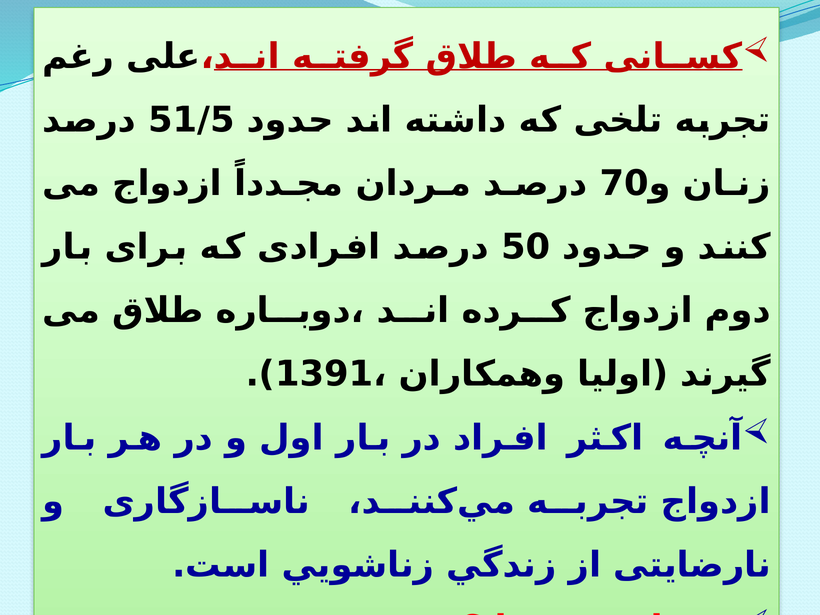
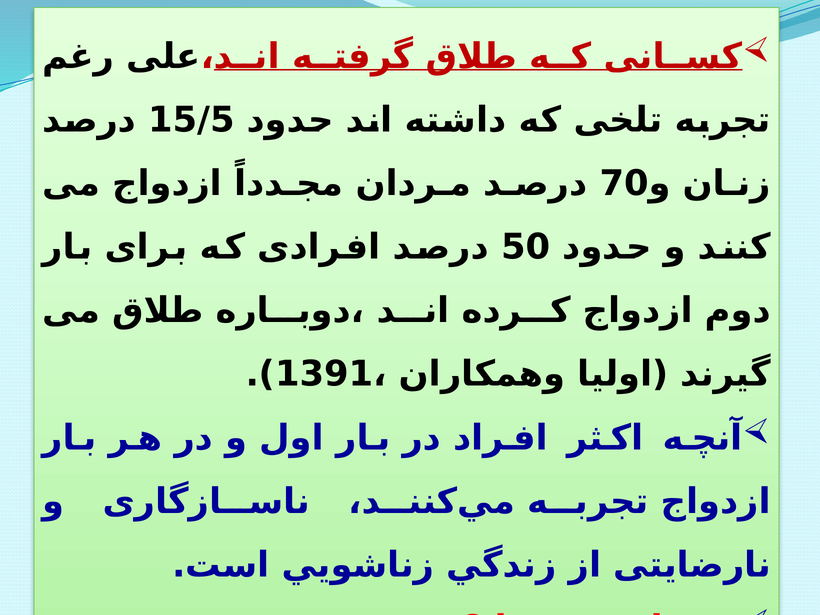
51/5: 51/5 -> 15/5
